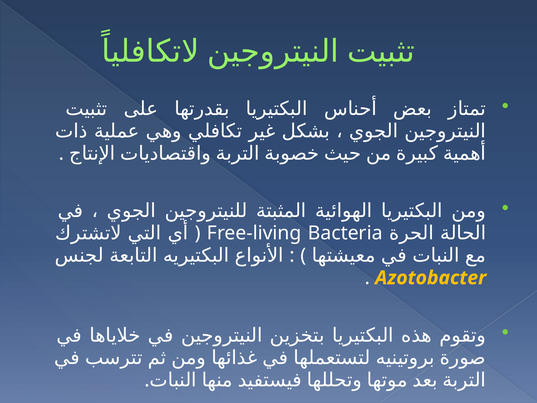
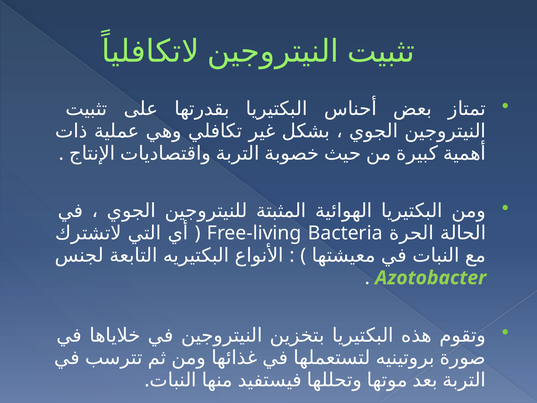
Azotobacter colour: yellow -> light green
